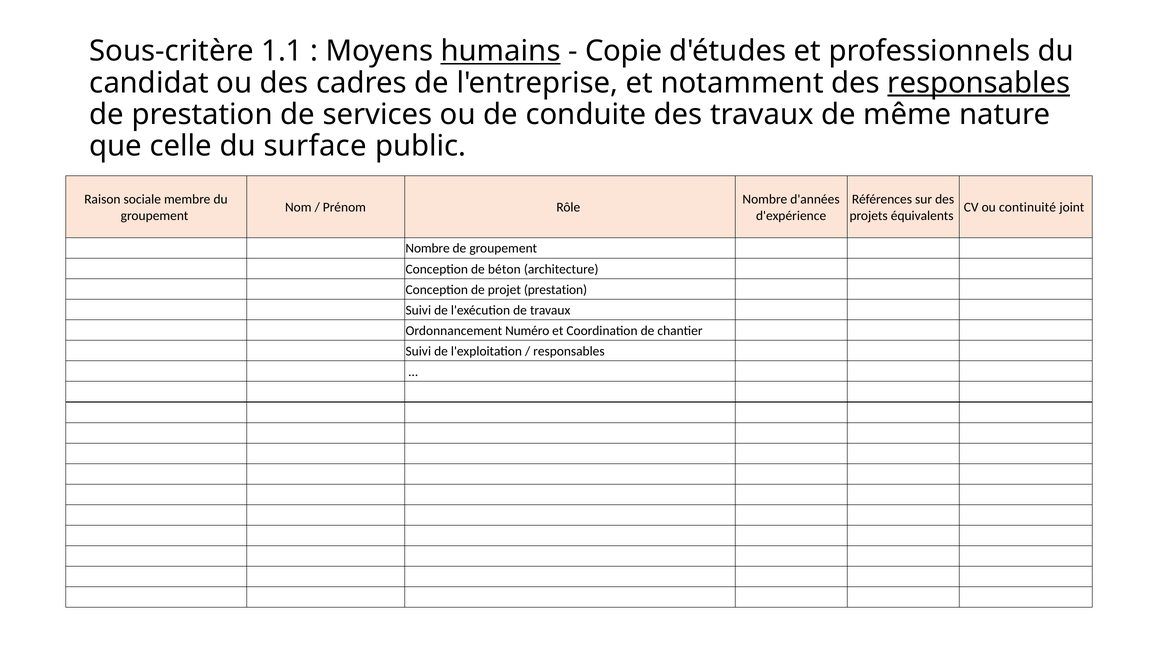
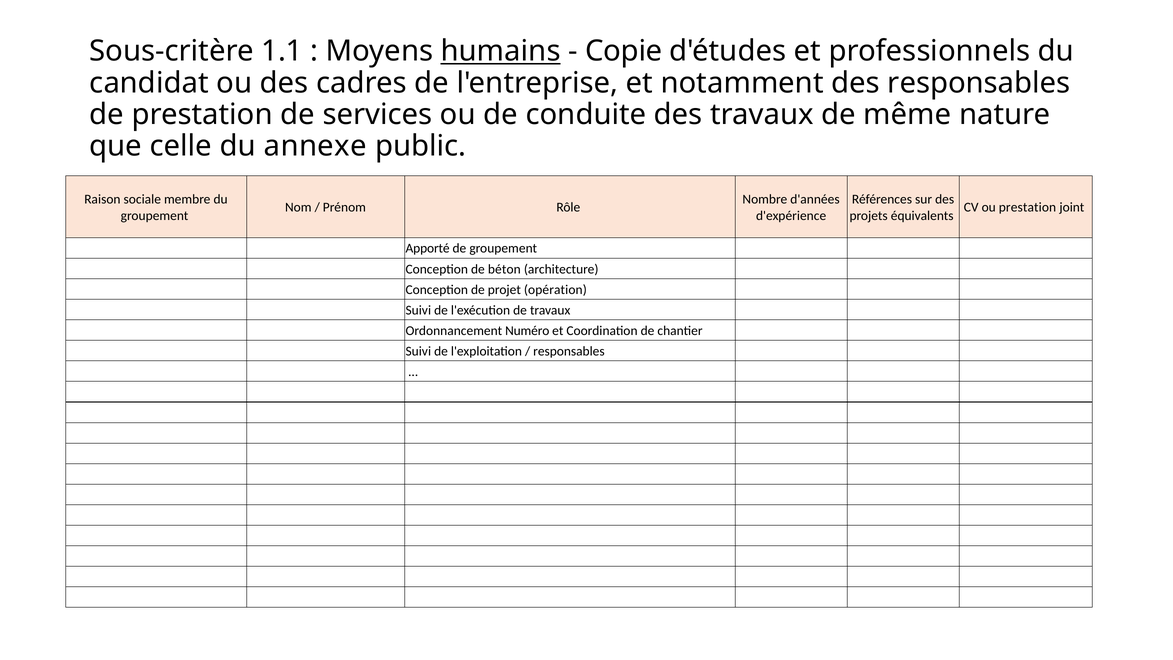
responsables at (979, 83) underline: present -> none
surface: surface -> annexe
ou continuité: continuité -> prestation
Nombre at (428, 248): Nombre -> Apporté
projet prestation: prestation -> opération
